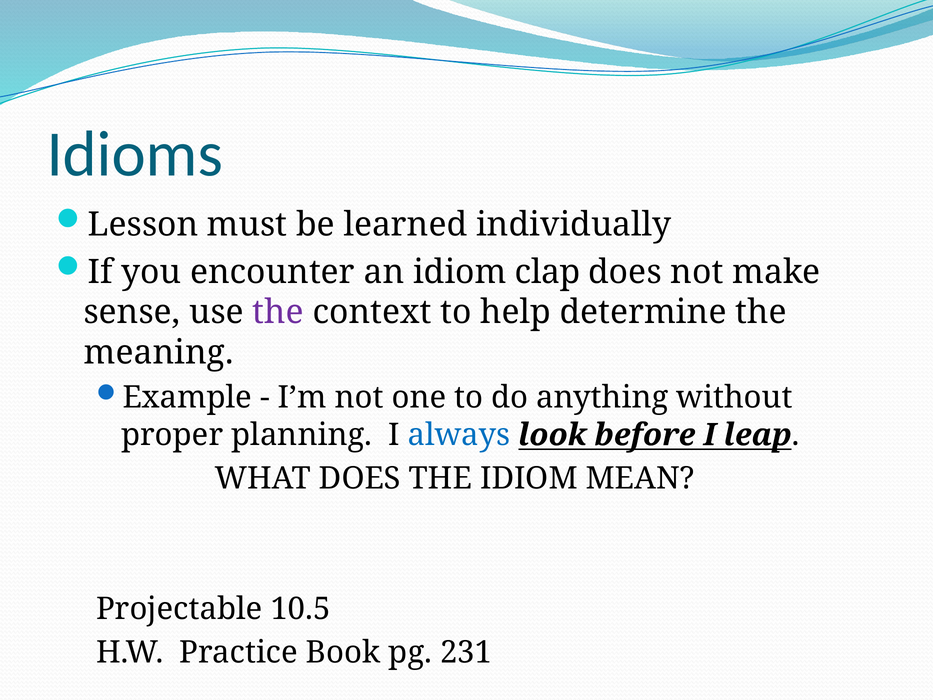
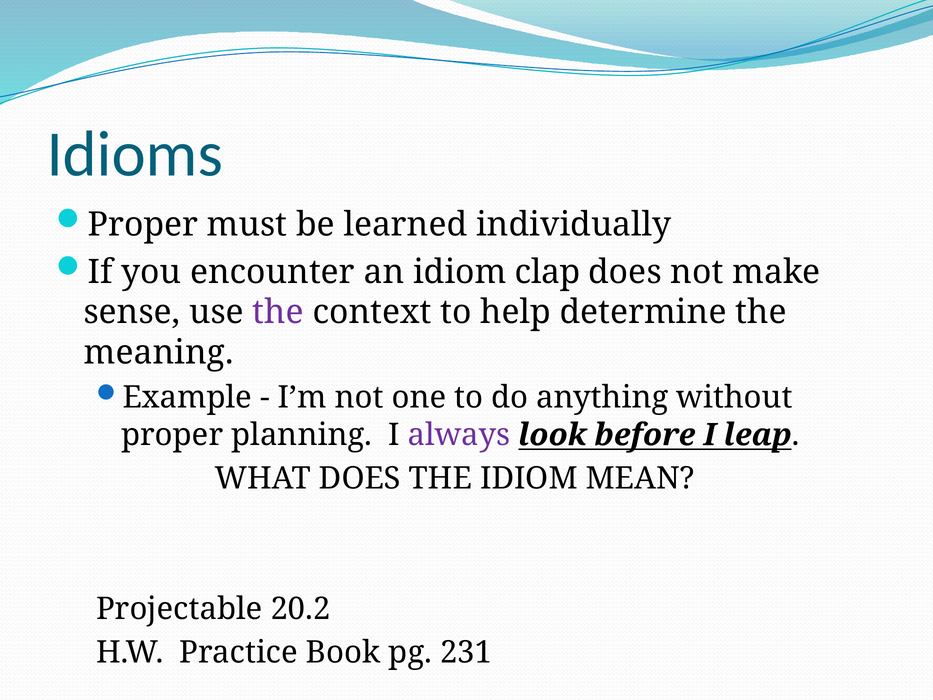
Lesson at (143, 225): Lesson -> Proper
always colour: blue -> purple
10.5: 10.5 -> 20.2
